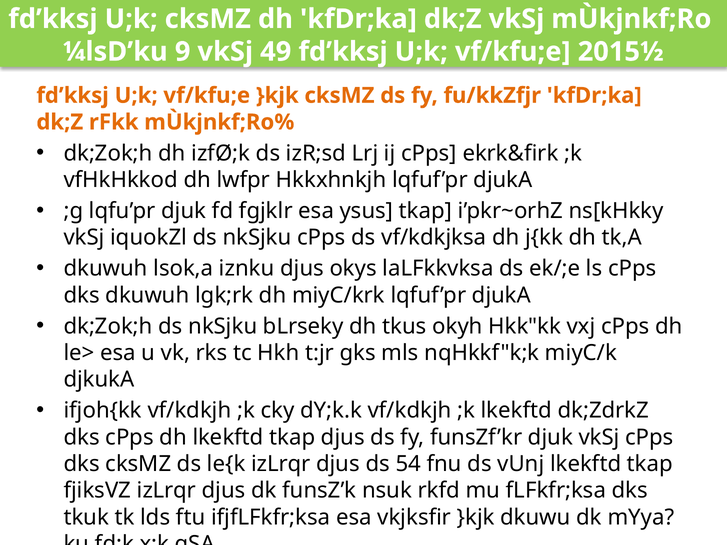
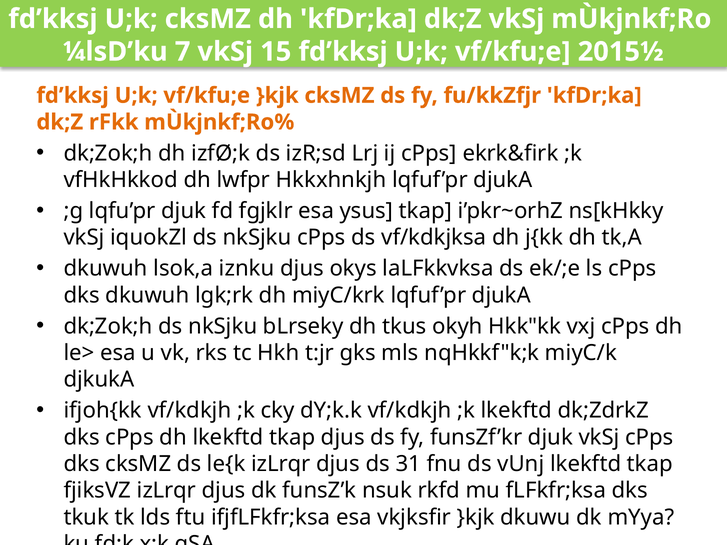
9: 9 -> 7
49: 49 -> 15
54: 54 -> 31
